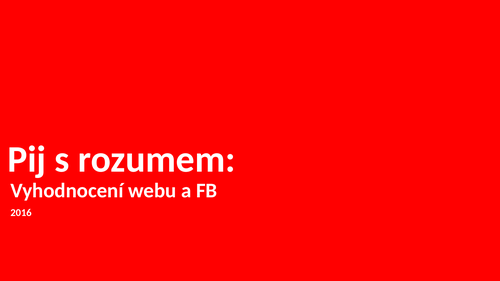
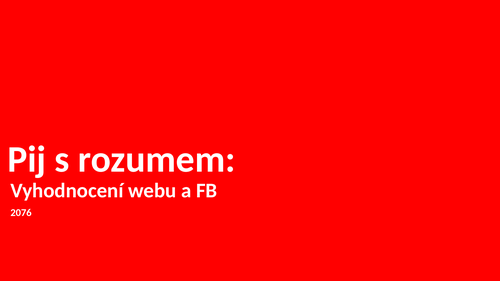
2016: 2016 -> 2076
